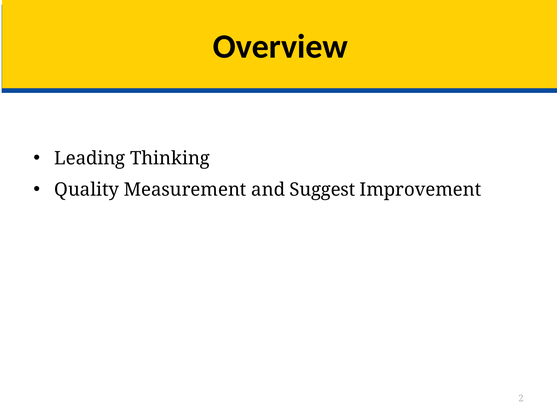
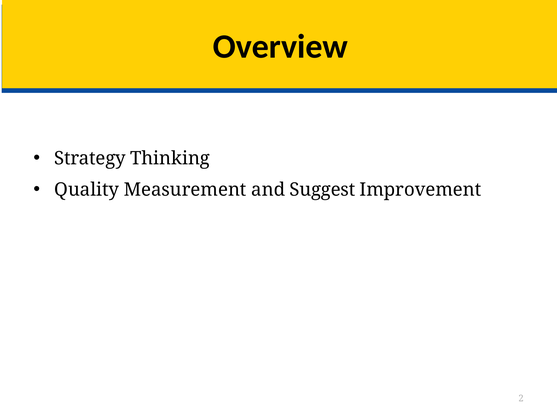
Leading: Leading -> Strategy
